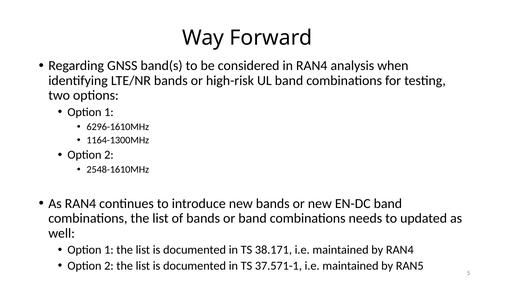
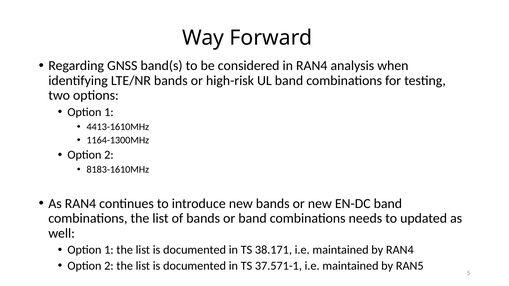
6296-1610MHz: 6296-1610MHz -> 4413-1610MHz
2548-1610MHz: 2548-1610MHz -> 8183-1610MHz
